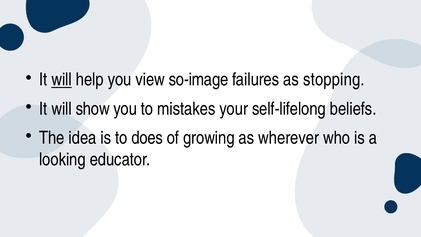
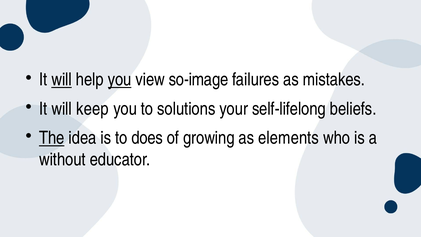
you at (120, 80) underline: none -> present
stopping: stopping -> mistakes
show: show -> keep
mistakes: mistakes -> solutions
The underline: none -> present
wherever: wherever -> elements
looking: looking -> without
